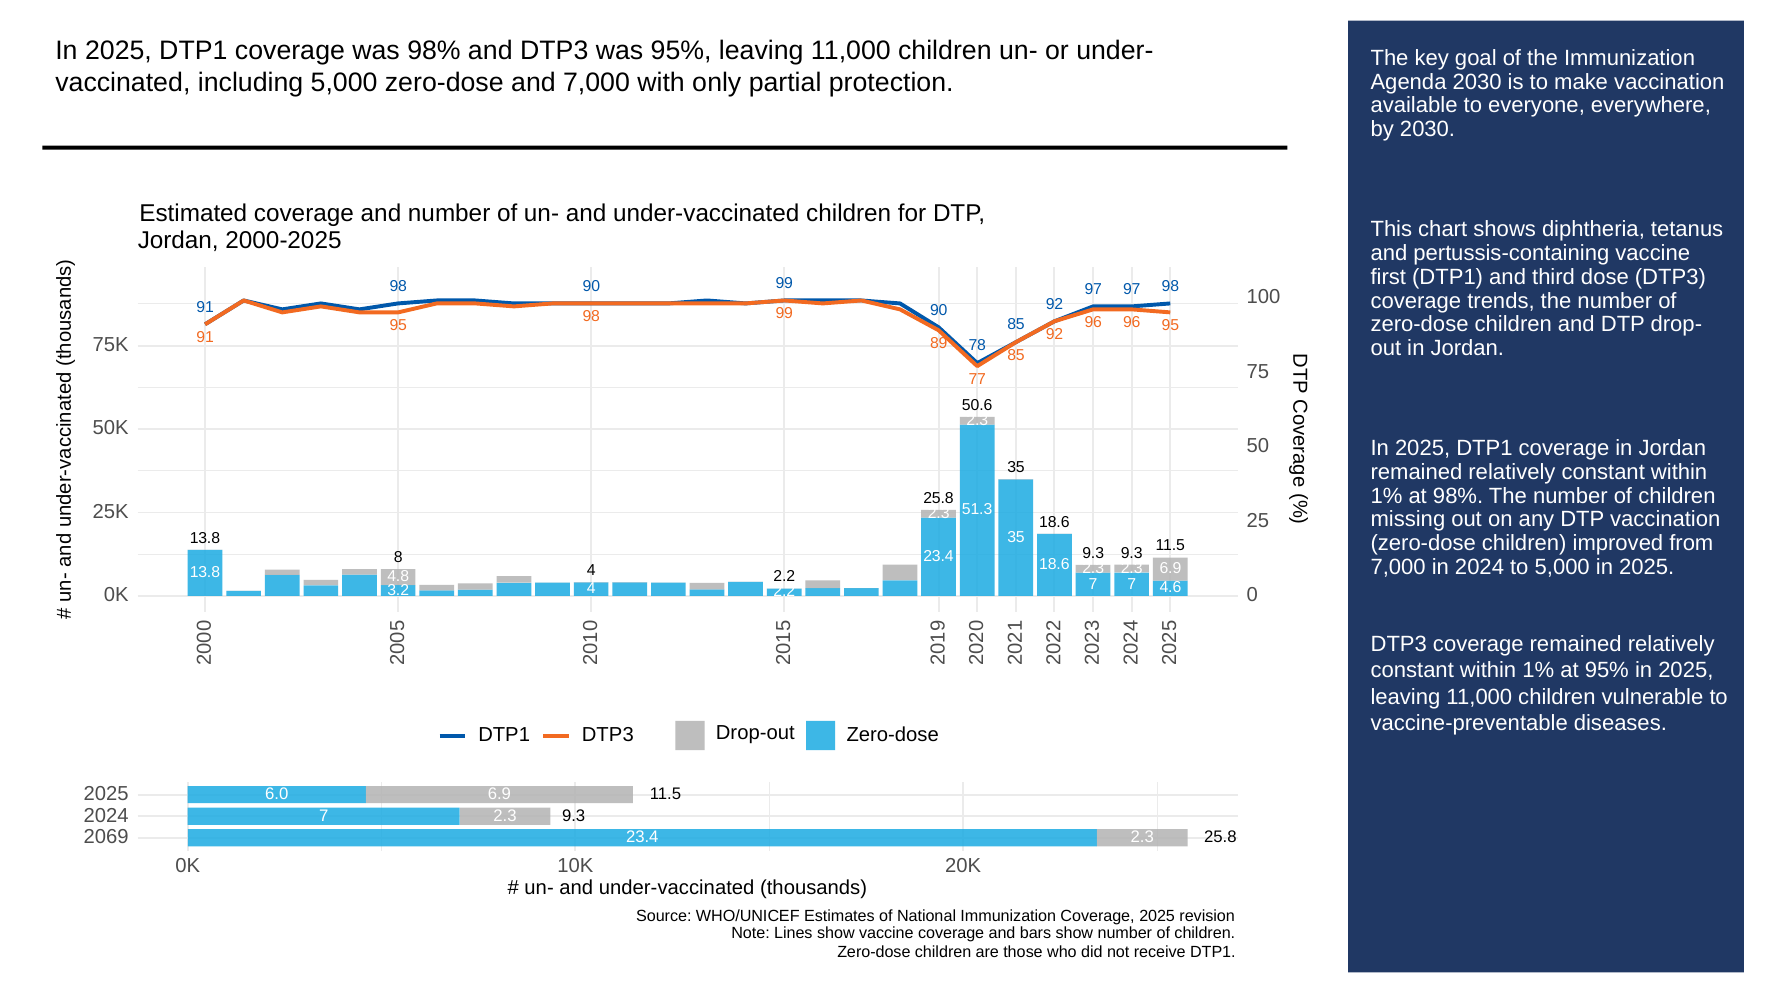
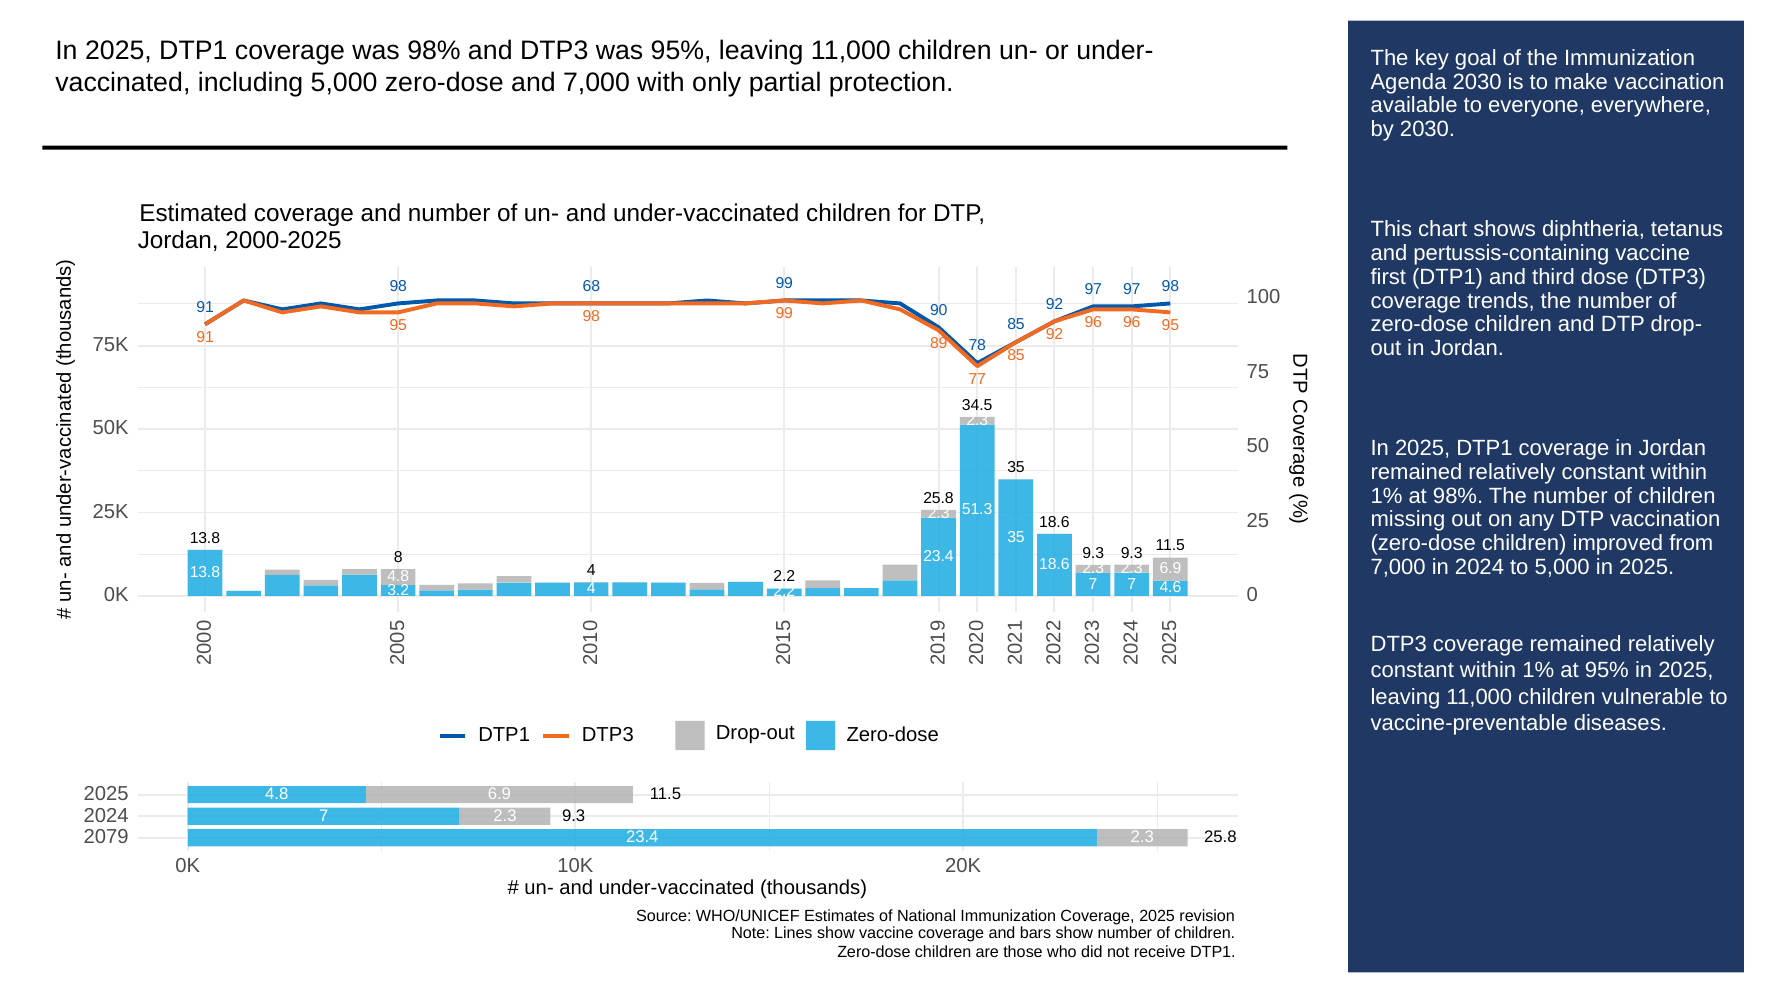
98 90: 90 -> 68
50.6: 50.6 -> 34.5
6.0 at (277, 794): 6.0 -> 4.8
2069: 2069 -> 2079
